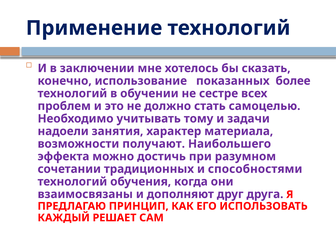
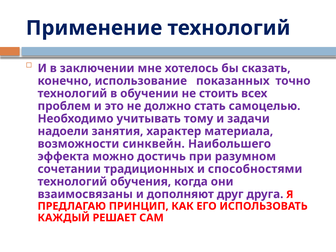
более: более -> точно
сестре: сестре -> стоить
получают: получают -> синквейн
